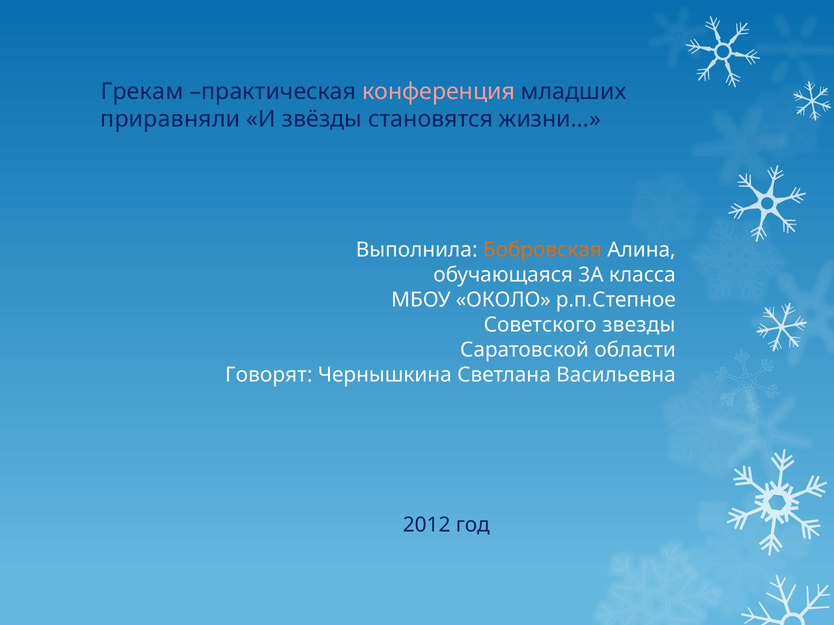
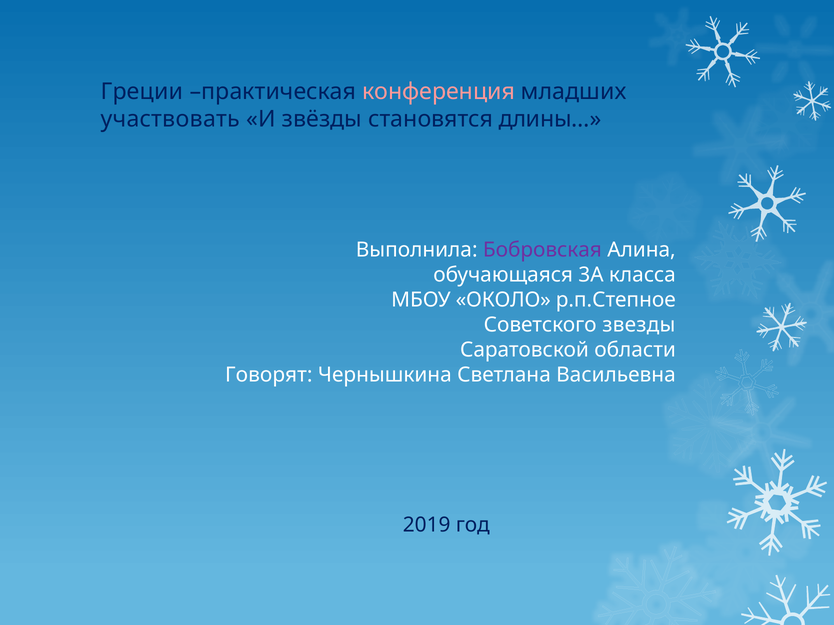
Грекам: Грекам -> Греции
приравняли: приравняли -> участвовать
жизни…: жизни… -> длины…
Бобровская colour: orange -> purple
2012: 2012 -> 2019
